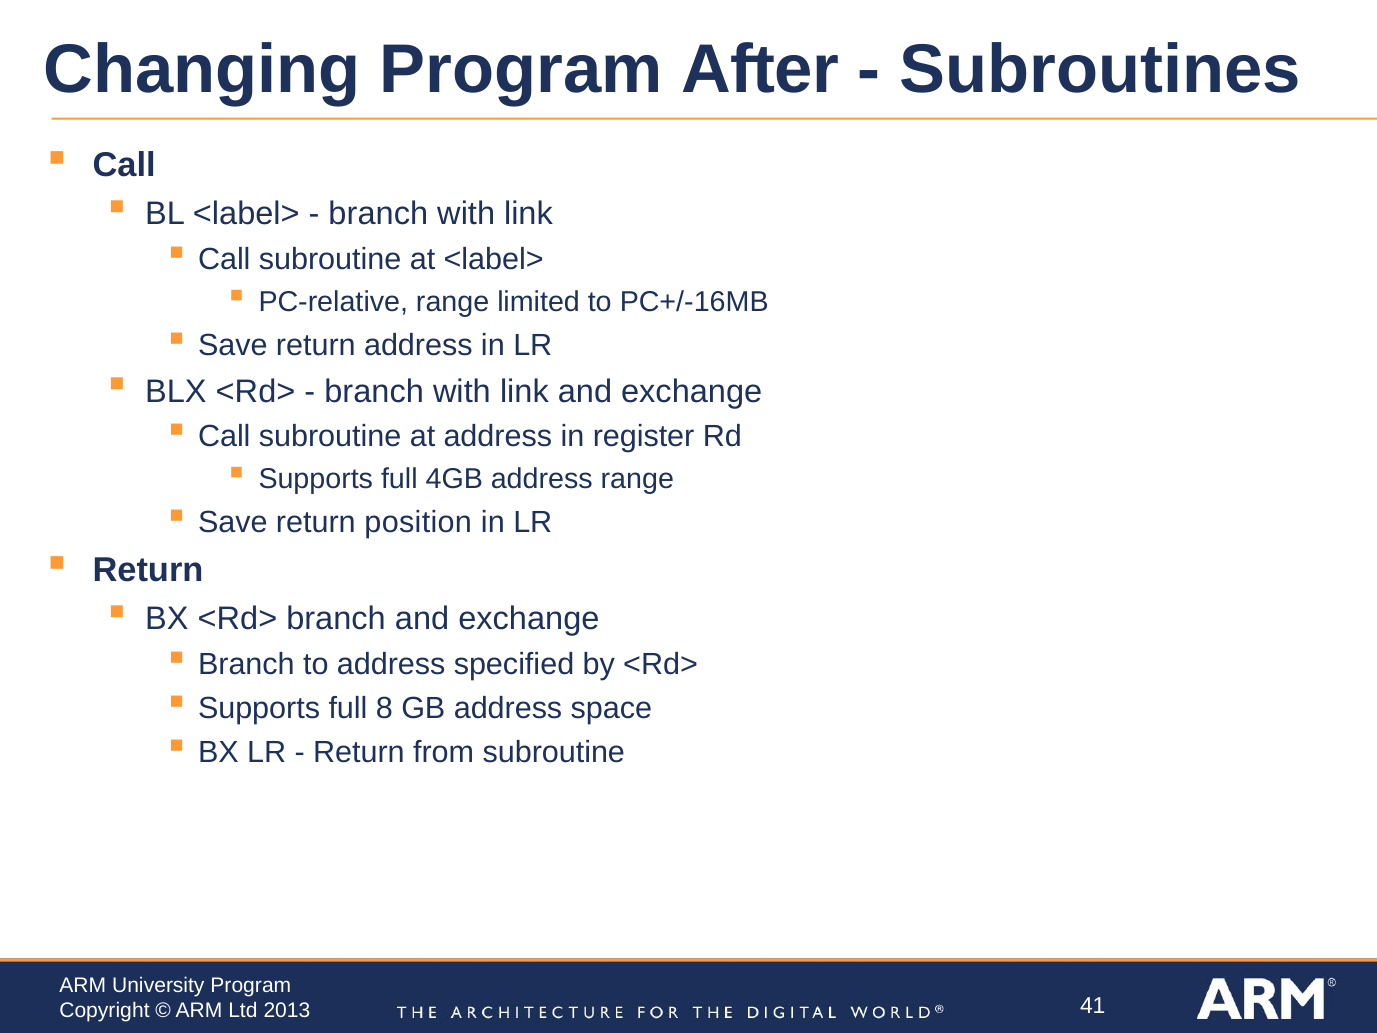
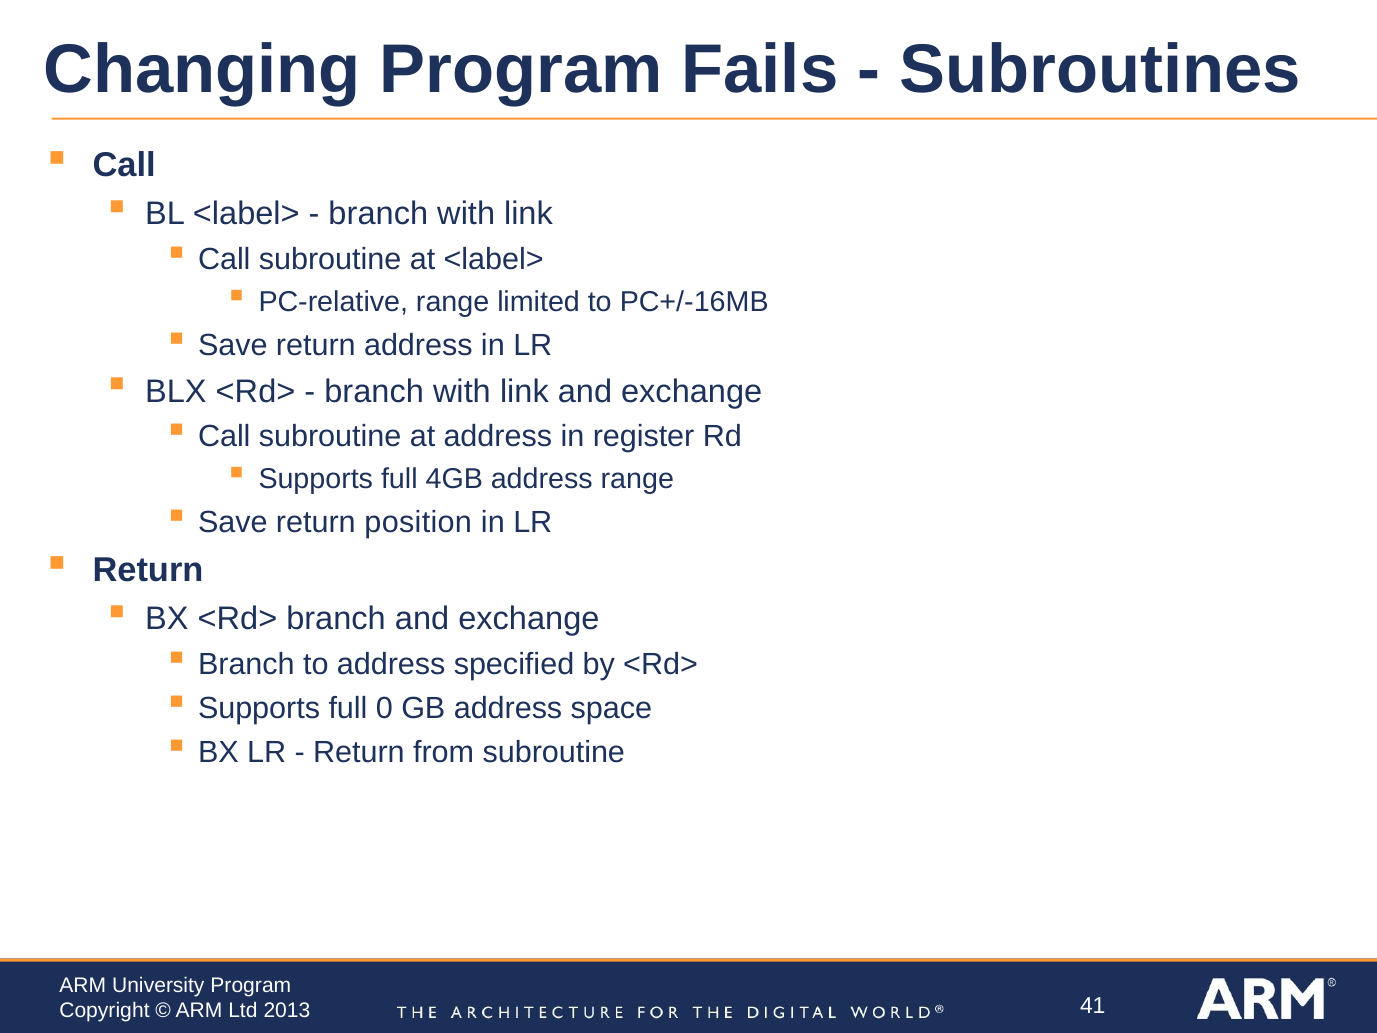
After: After -> Fails
8: 8 -> 0
